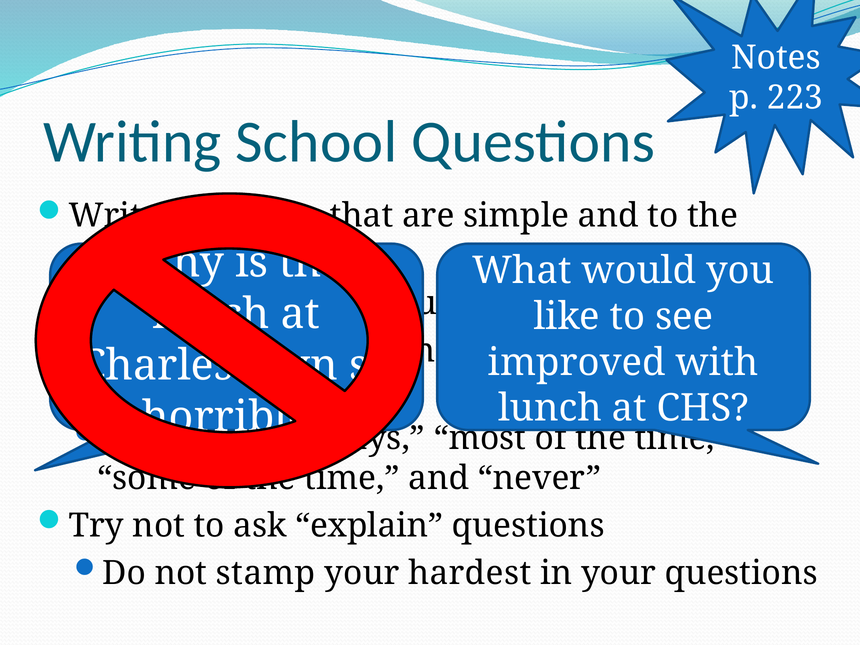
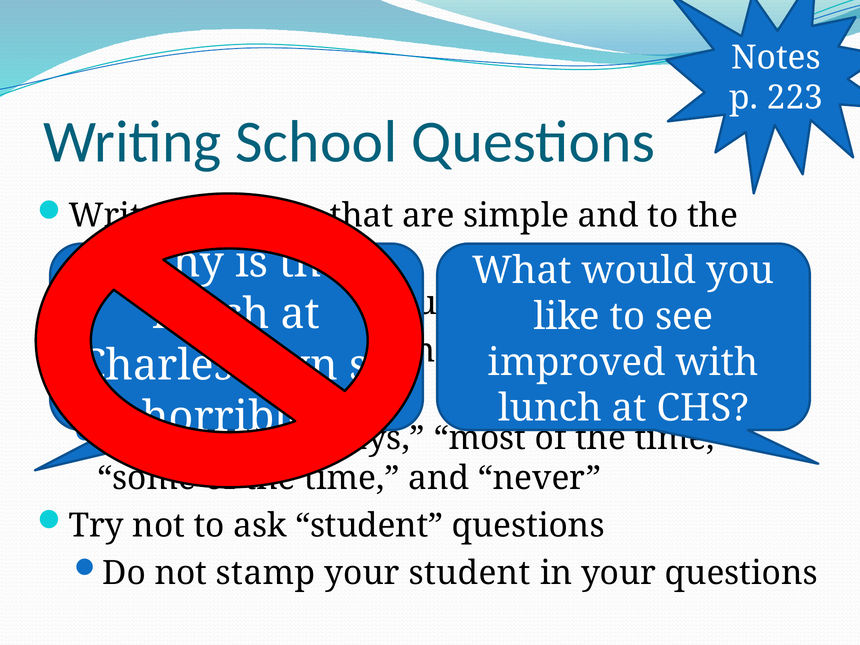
ask explain: explain -> student
your hardest: hardest -> student
